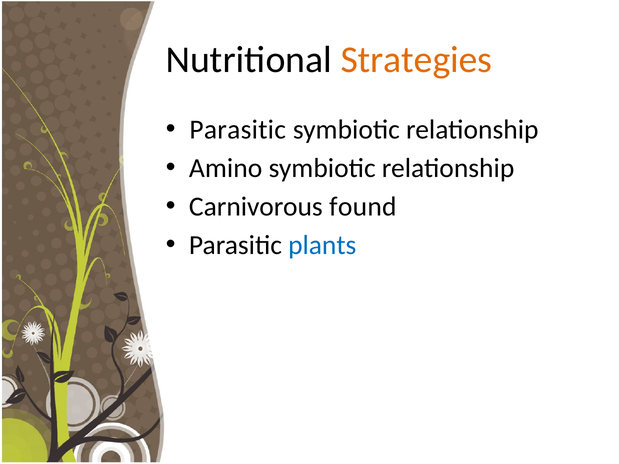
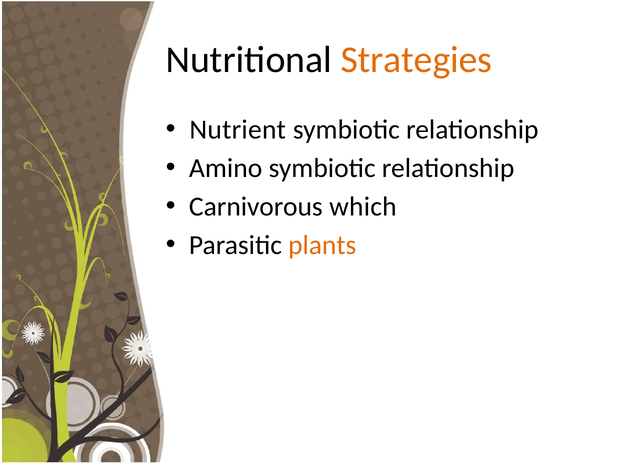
Parasitic at (238, 130): Parasitic -> Nutrient
found: found -> which
plants colour: blue -> orange
